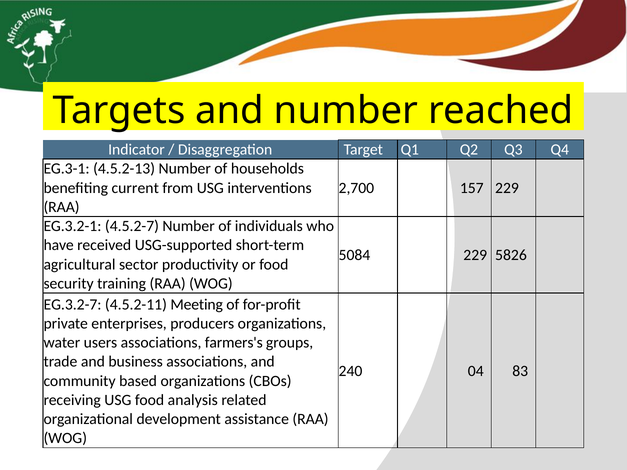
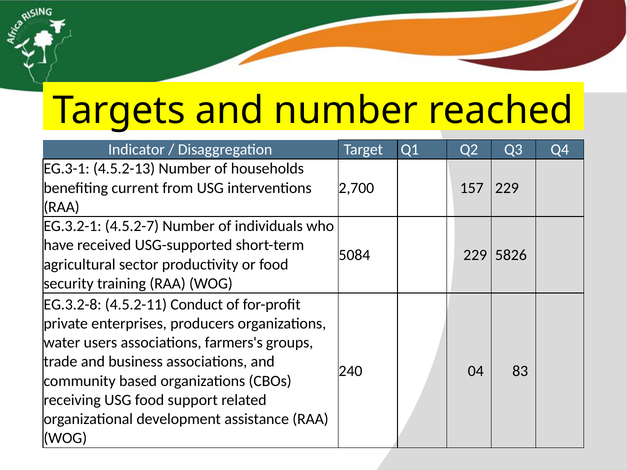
EG.3.2-7: EG.3.2-7 -> EG.3.2-8
Meeting: Meeting -> Conduct
analysis: analysis -> support
